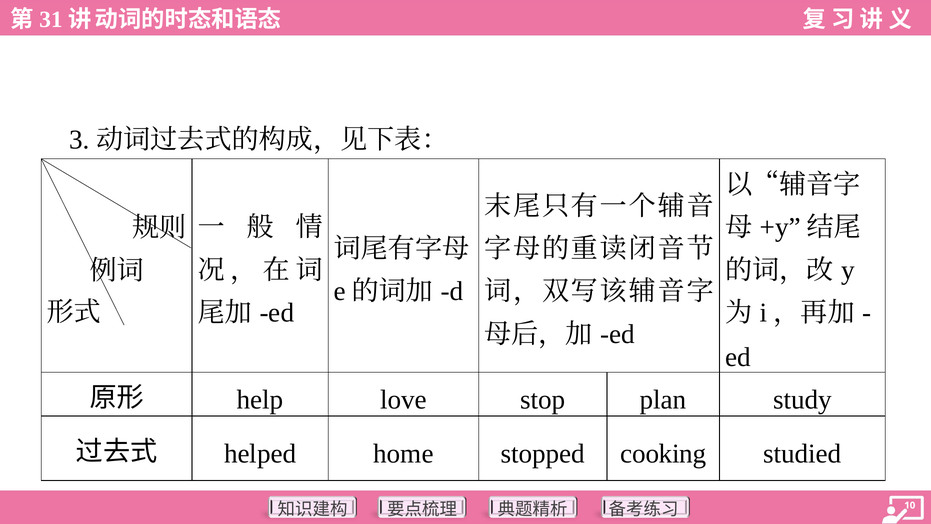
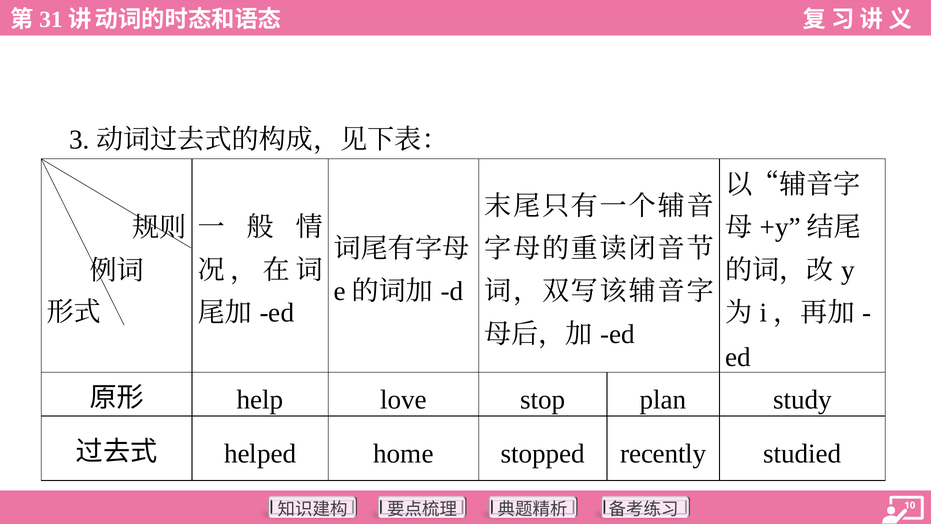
cooking: cooking -> recently
